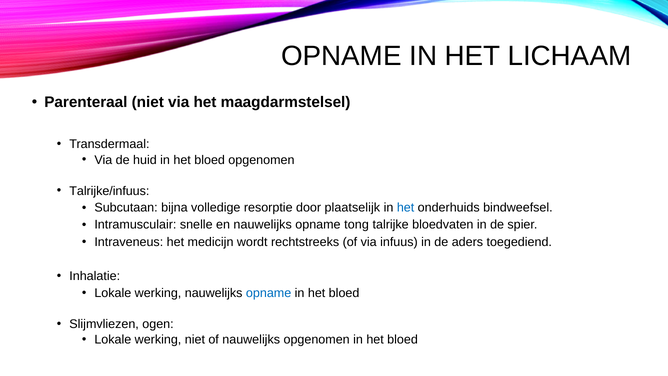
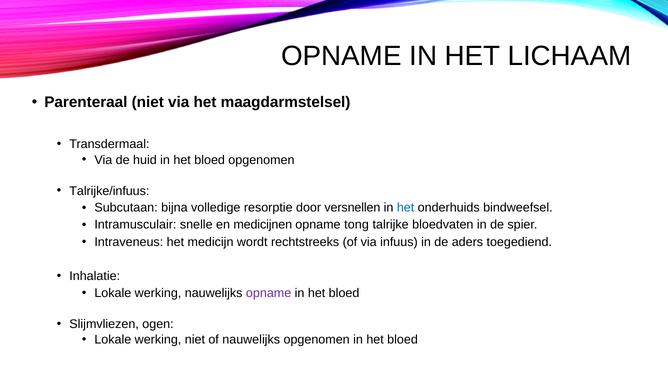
plaatselijk: plaatselijk -> versnellen
en nauwelijks: nauwelijks -> medicijnen
opname at (269, 293) colour: blue -> purple
